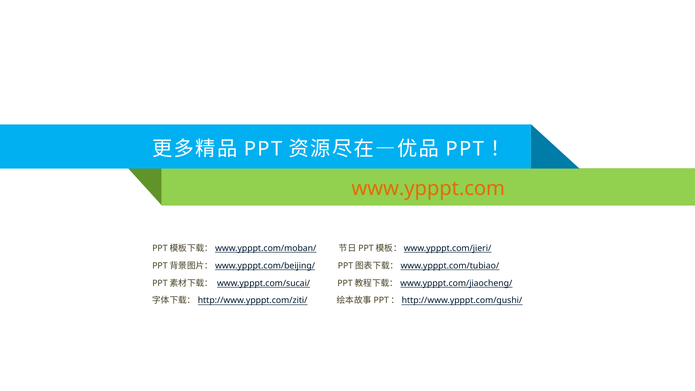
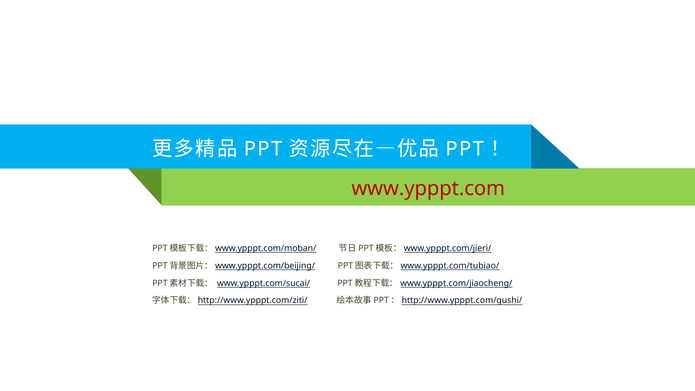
www.ypppt.com colour: orange -> red
